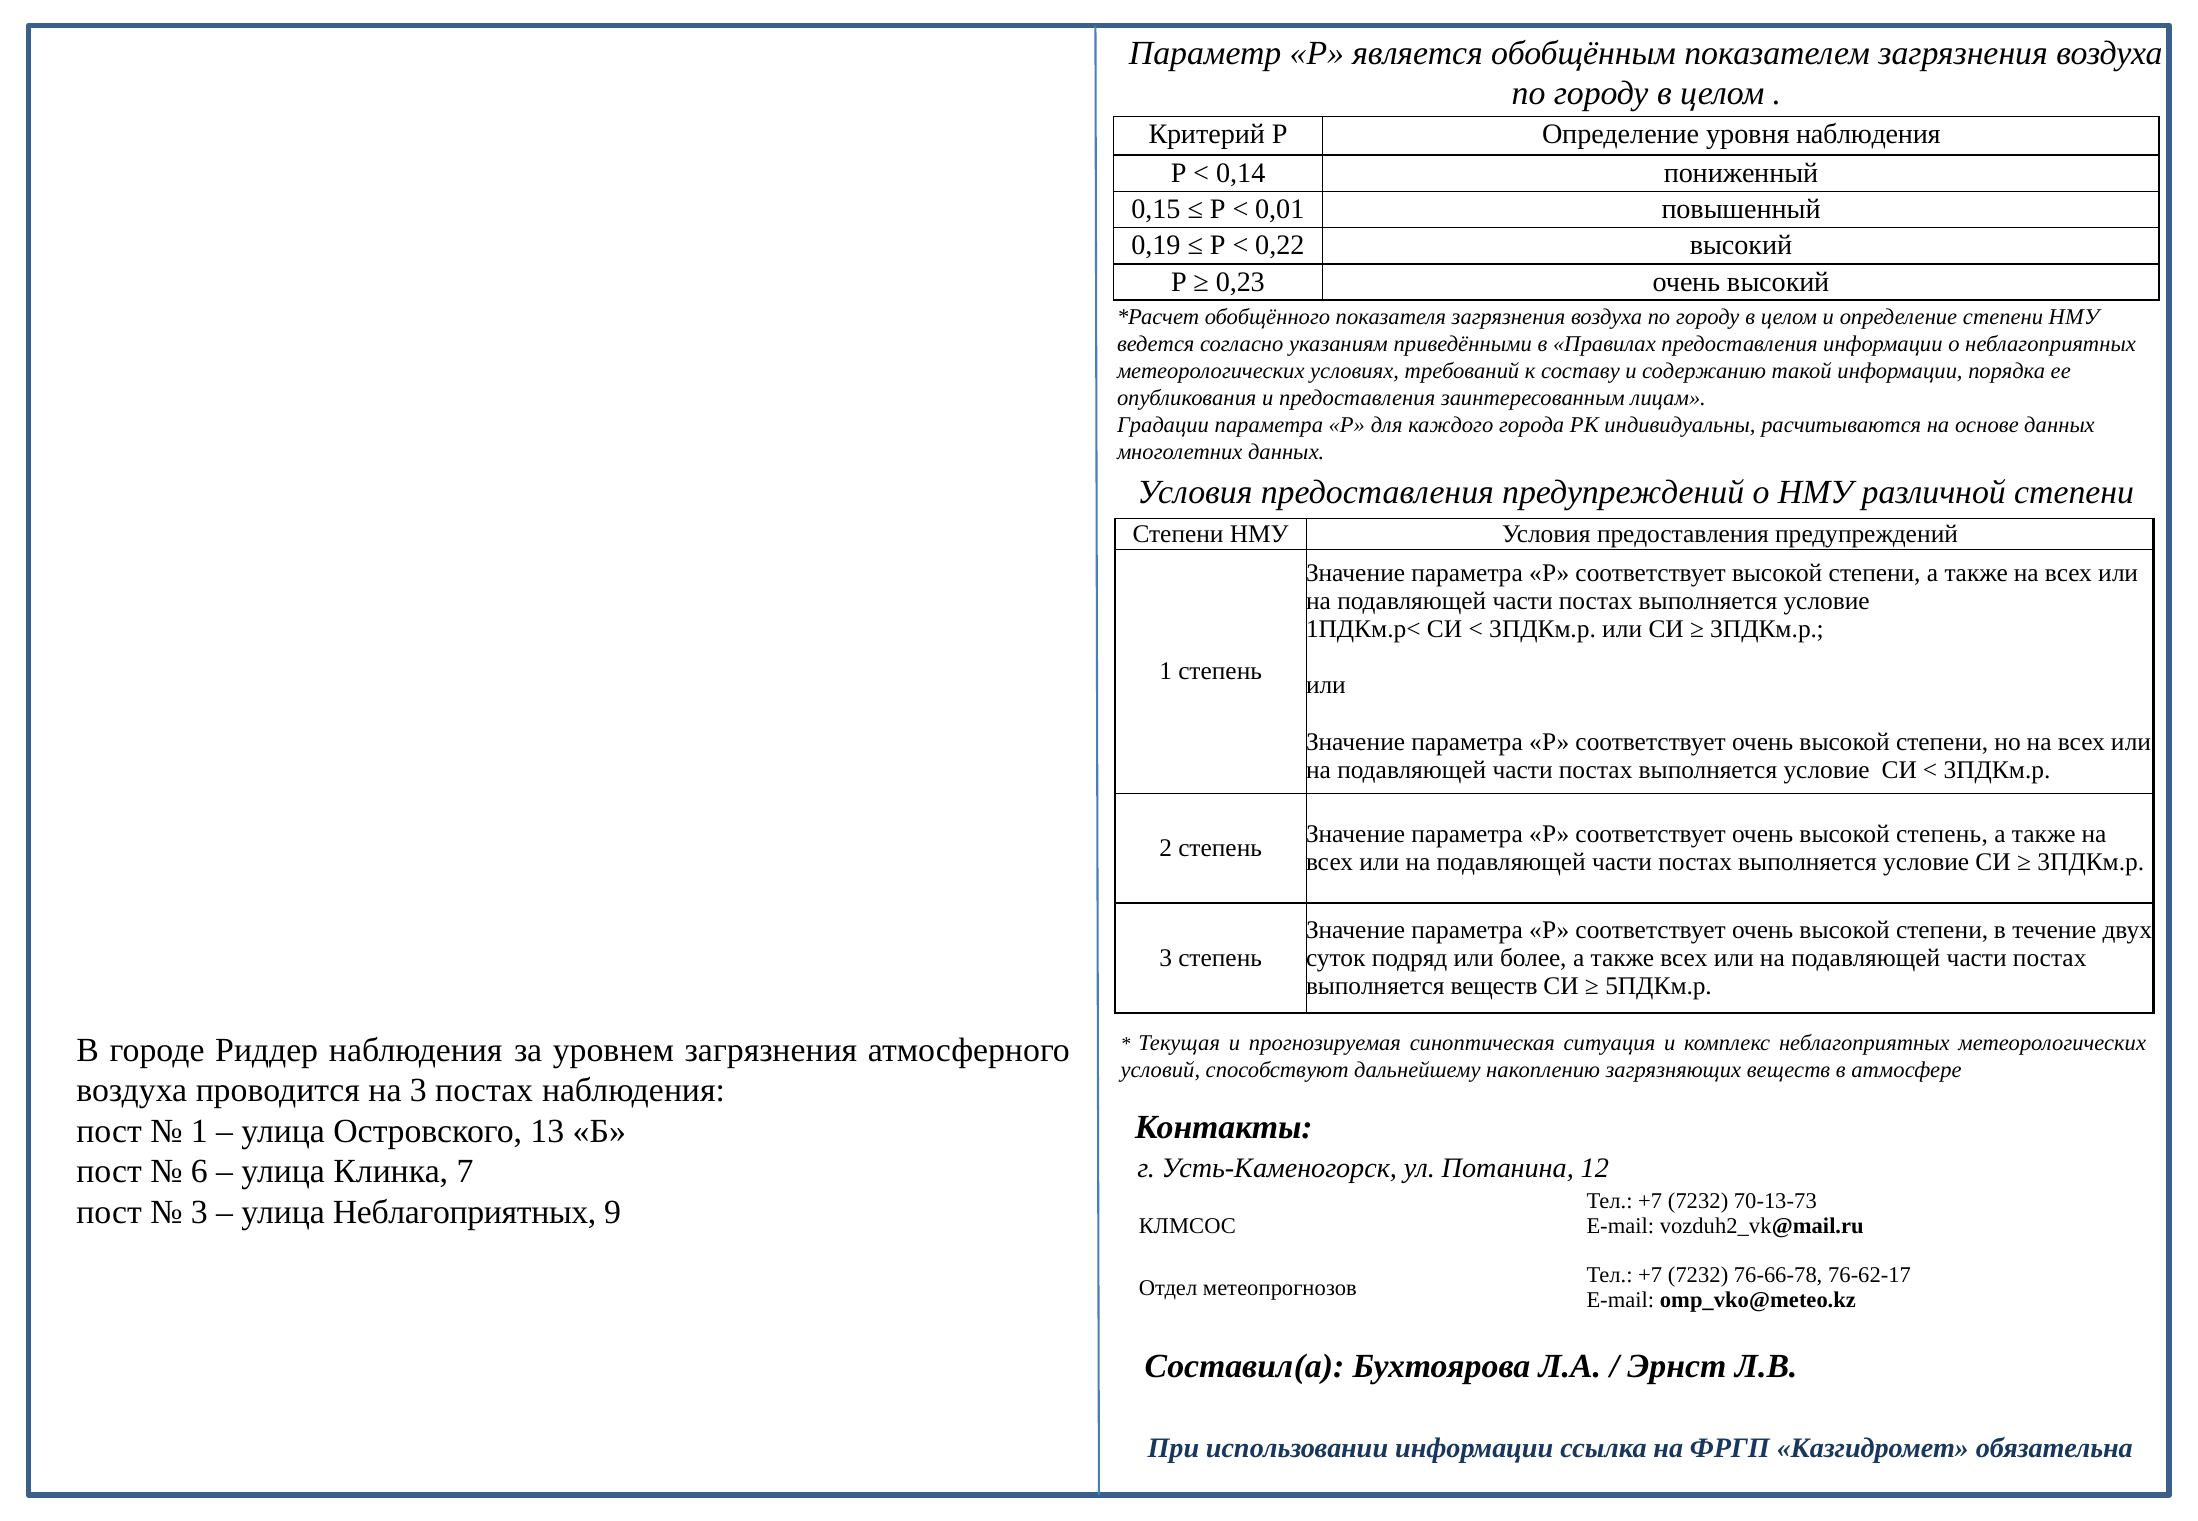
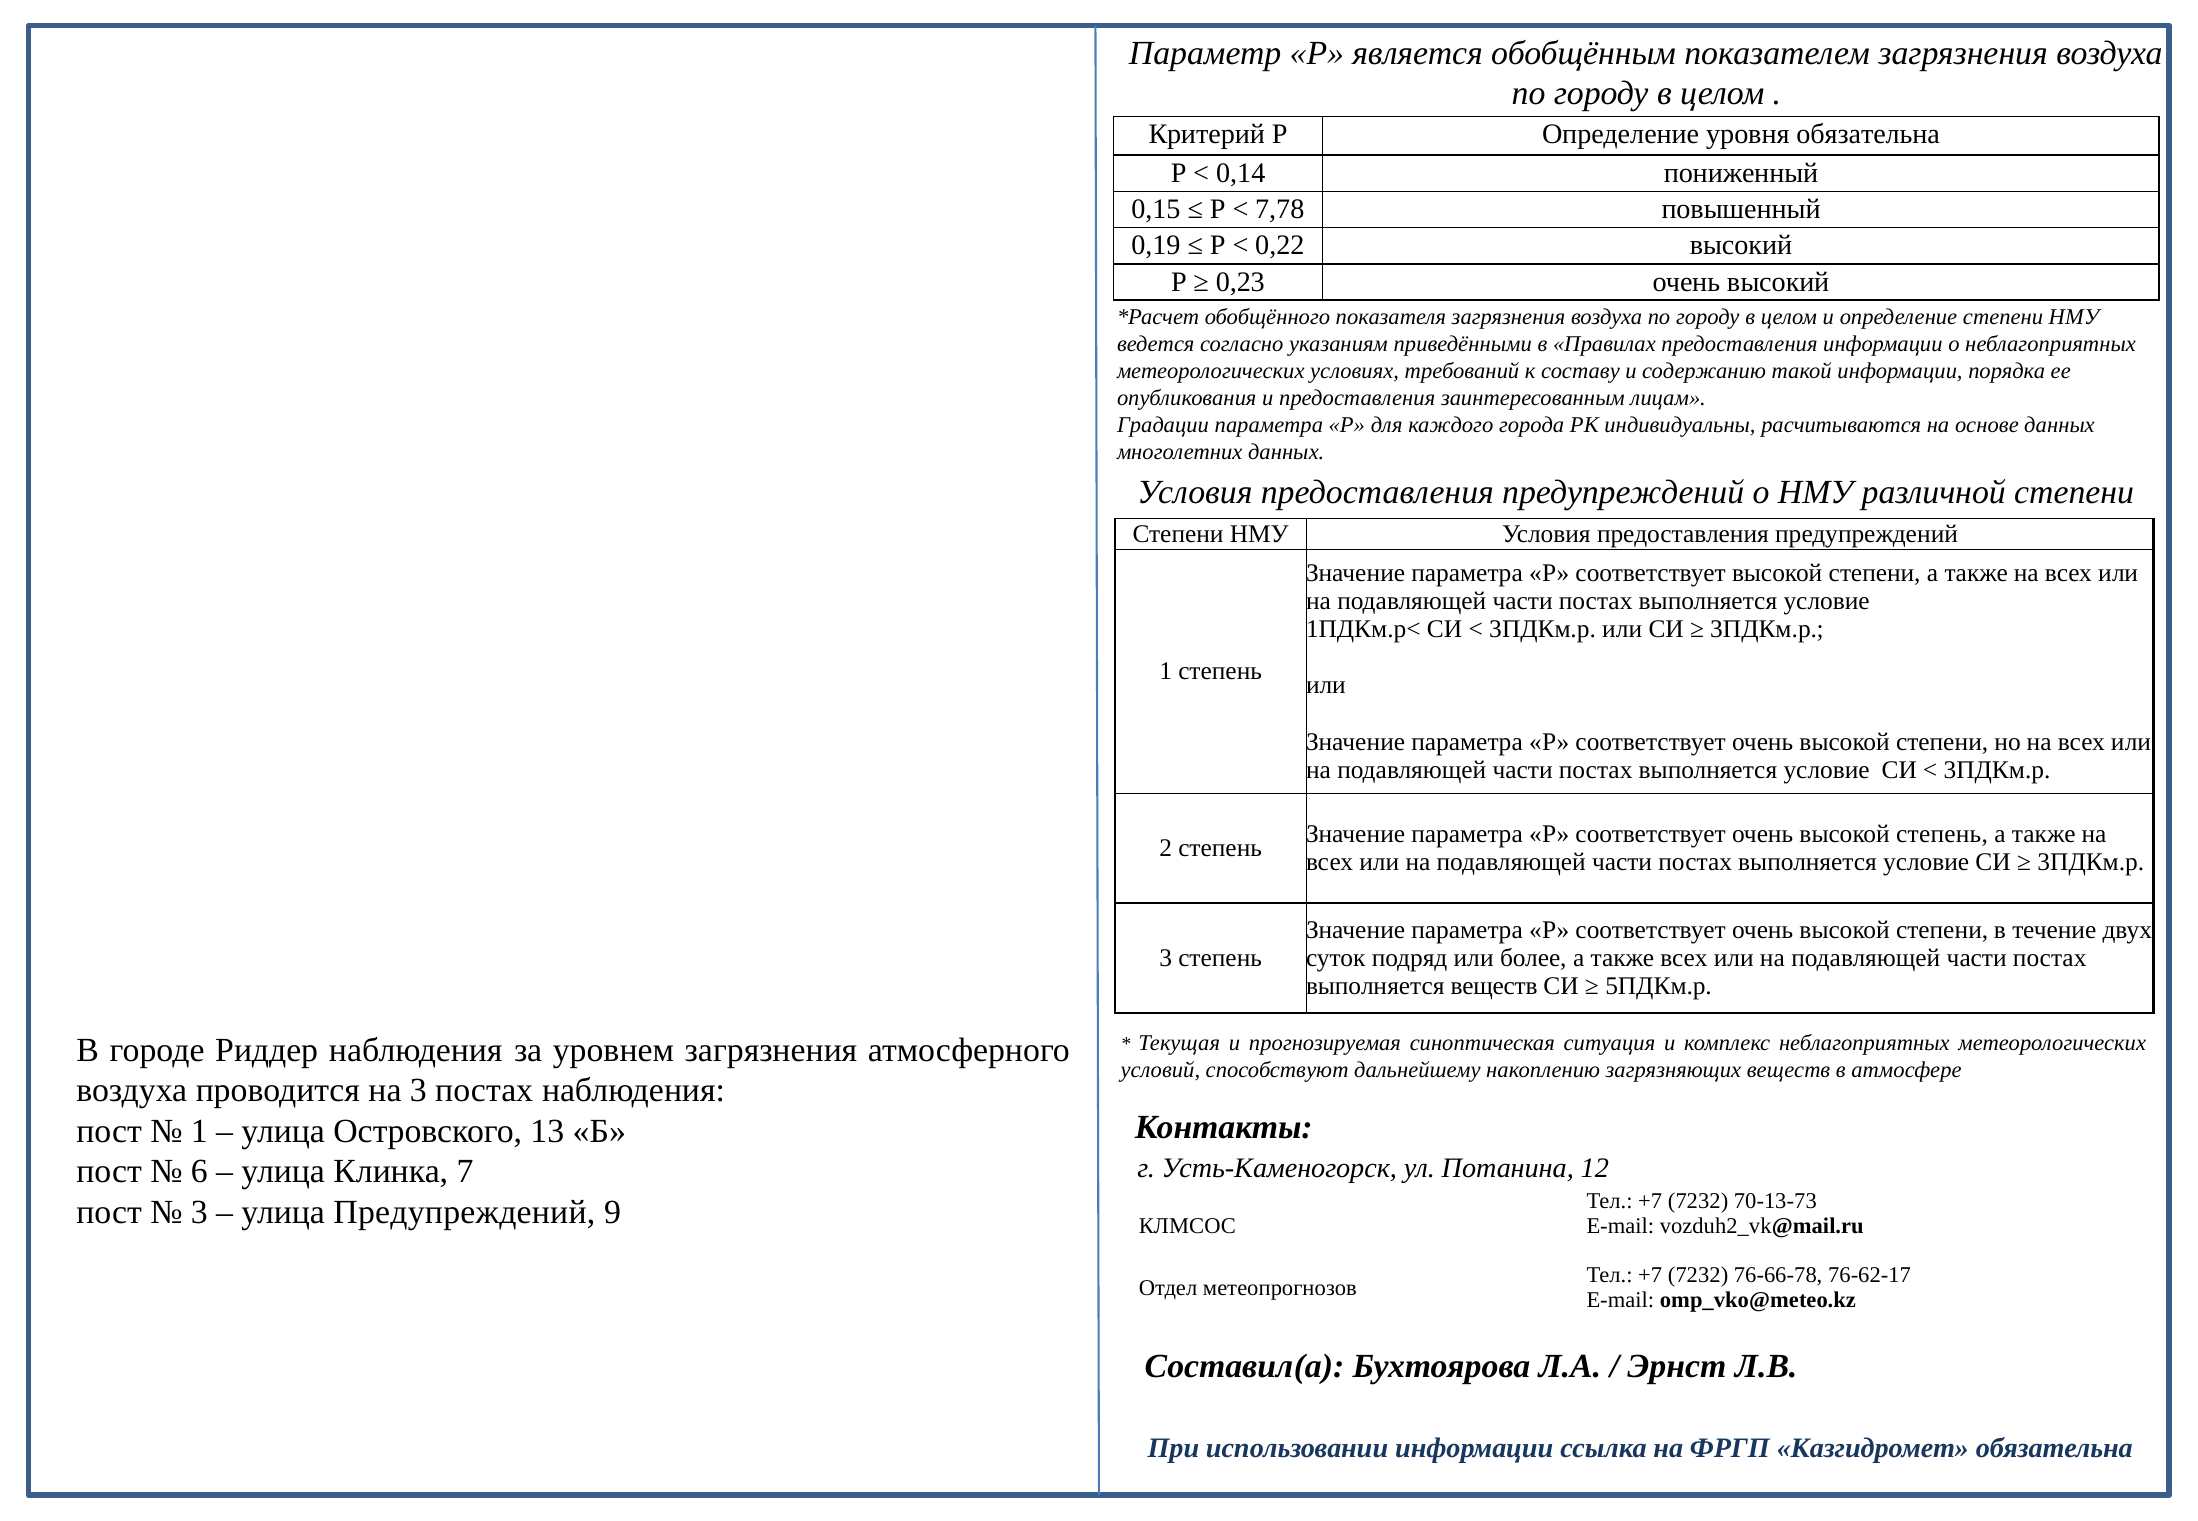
уровня наблюдения: наблюдения -> обязательна
0,01: 0,01 -> 7,78
улица Неблагоприятных: Неблагоприятных -> Предупреждений
